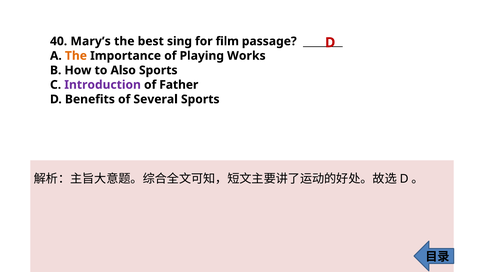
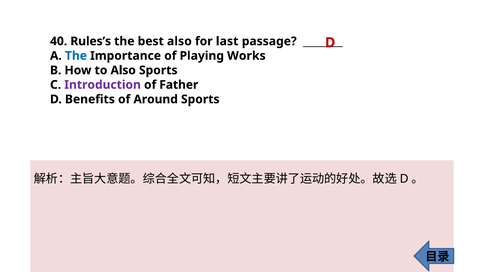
Mary’s: Mary’s -> Rules’s
best sing: sing -> also
film: film -> last
The at (76, 56) colour: orange -> blue
Several: Several -> Around
